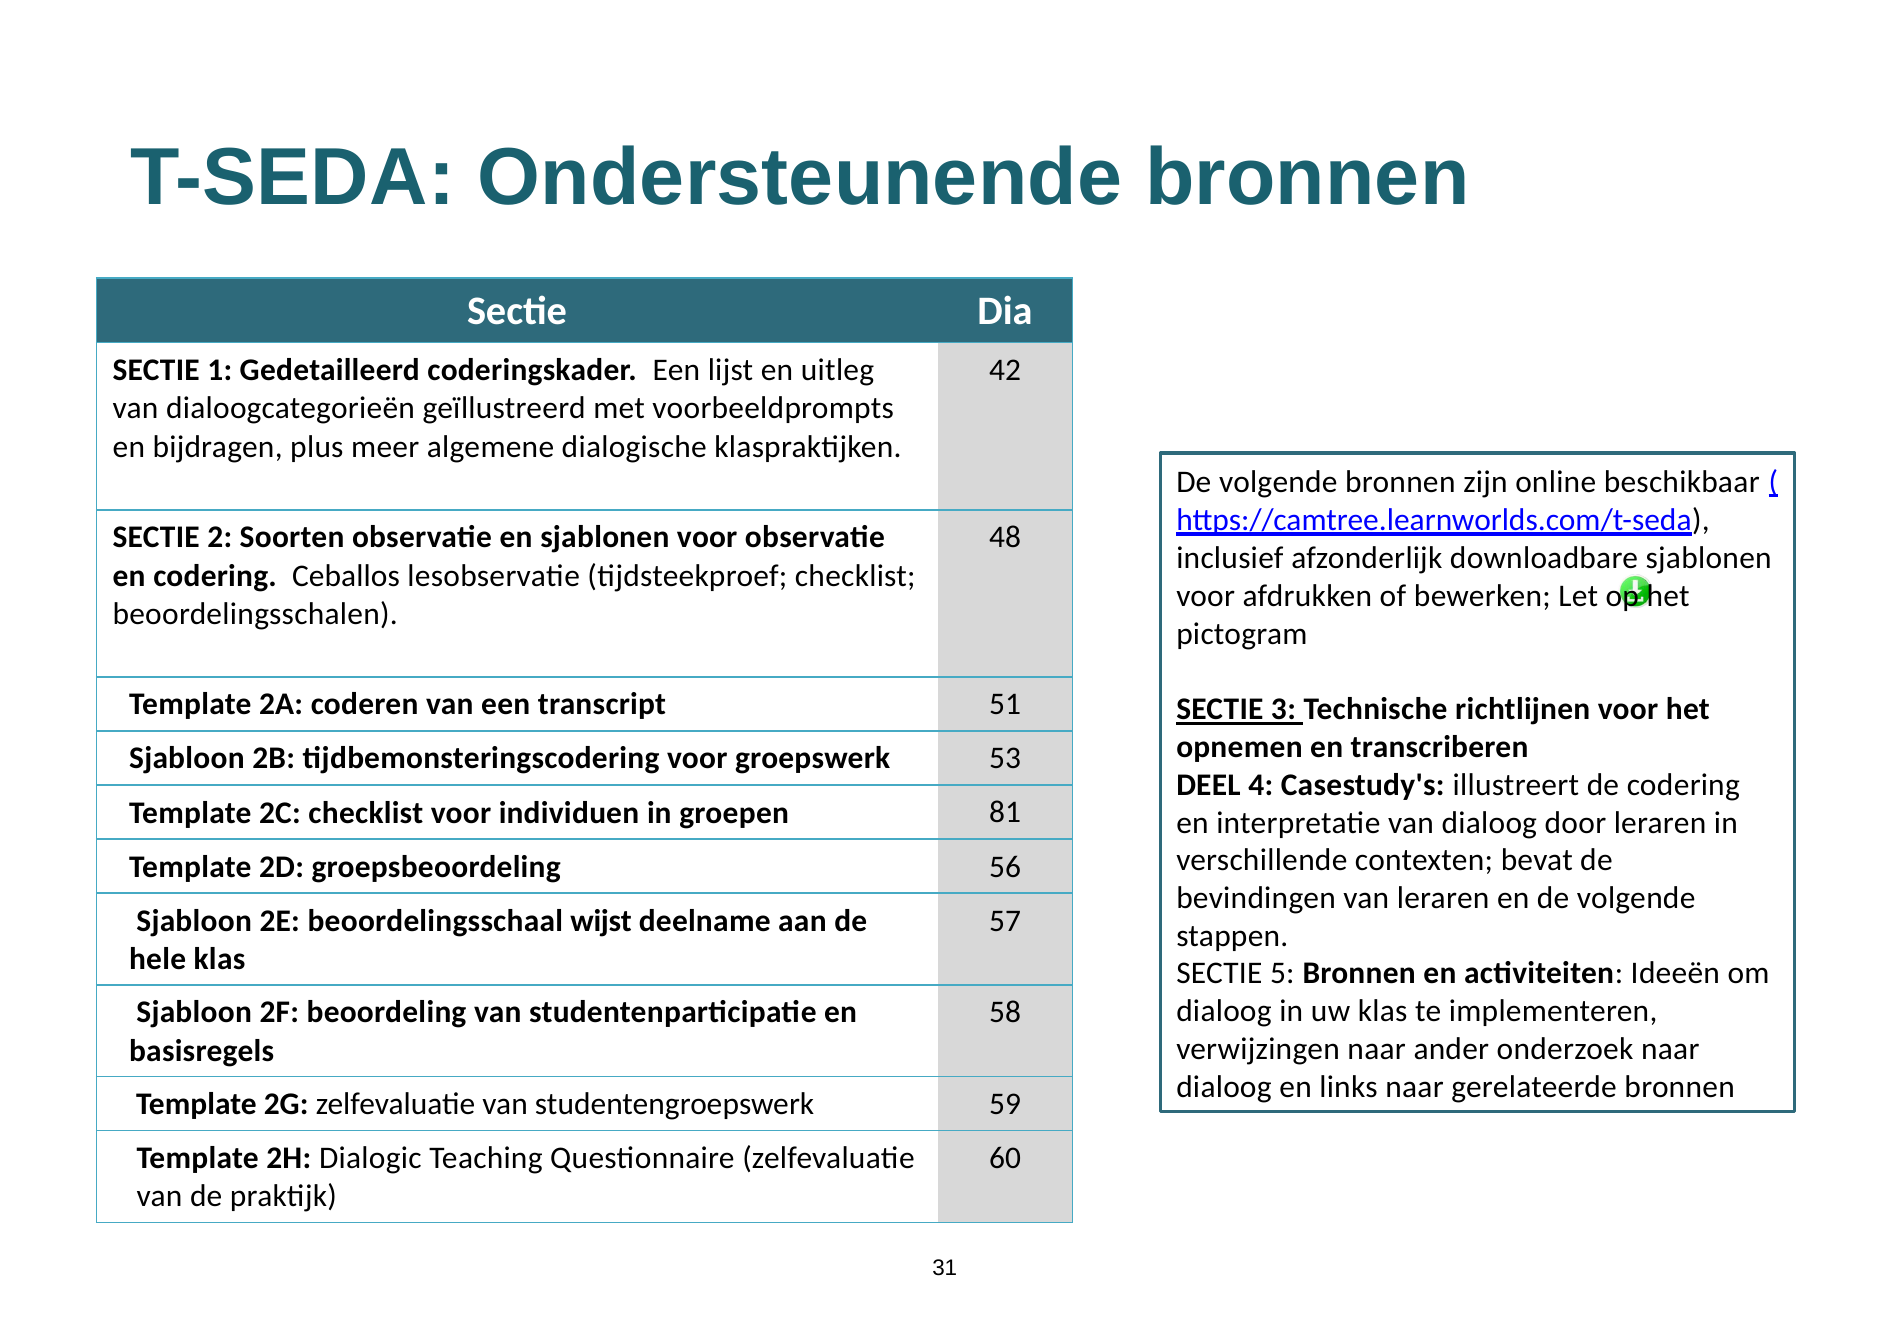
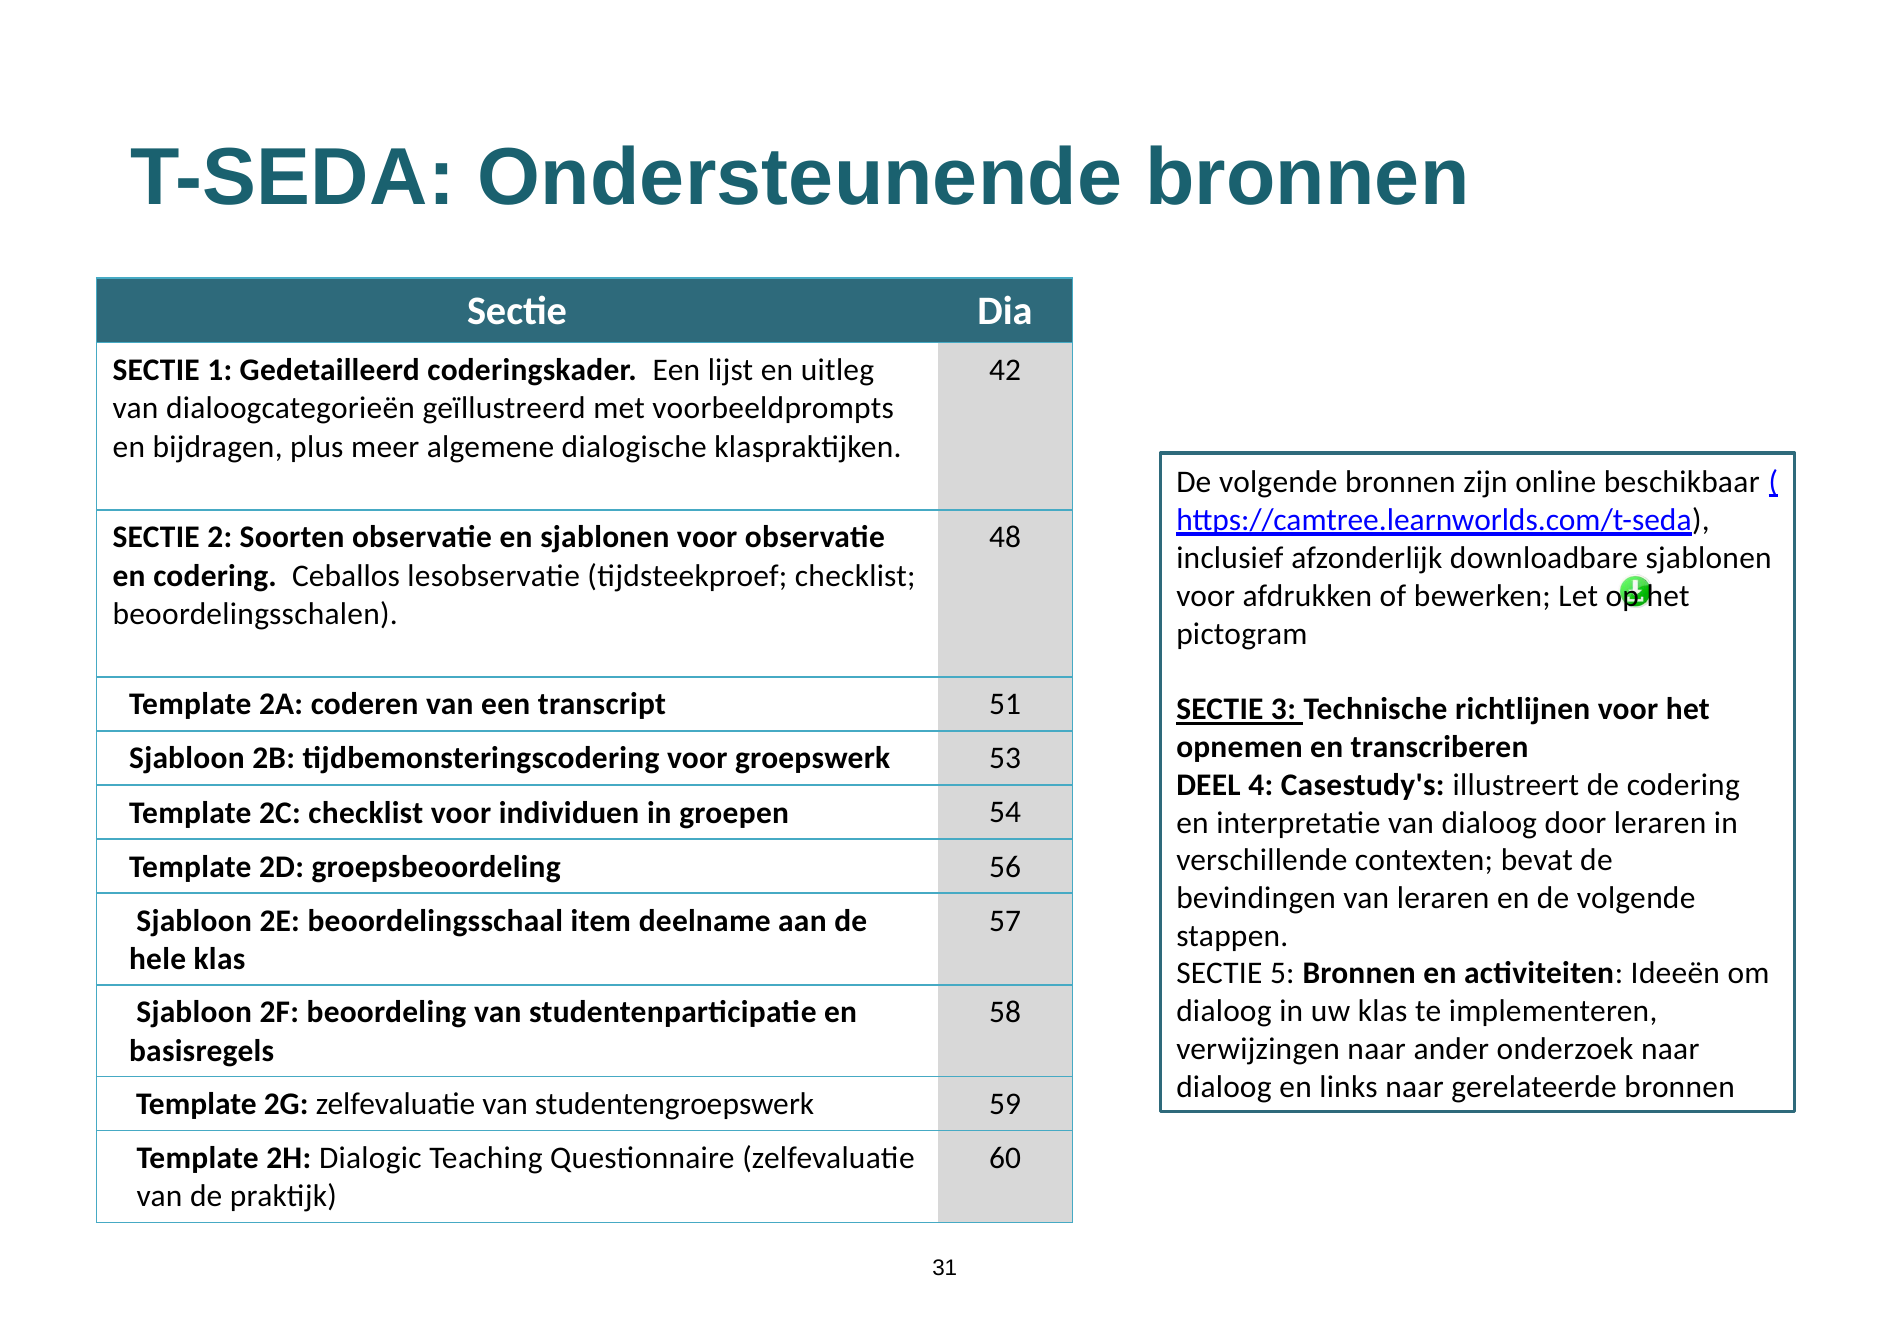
81: 81 -> 54
wijst: wijst -> item
